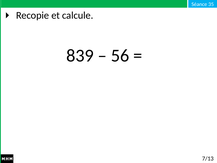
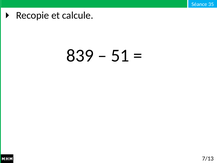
56: 56 -> 51
